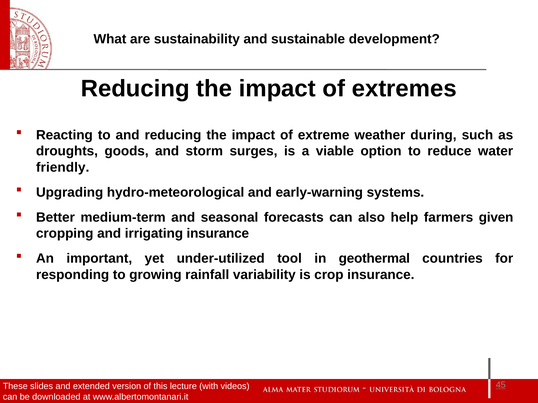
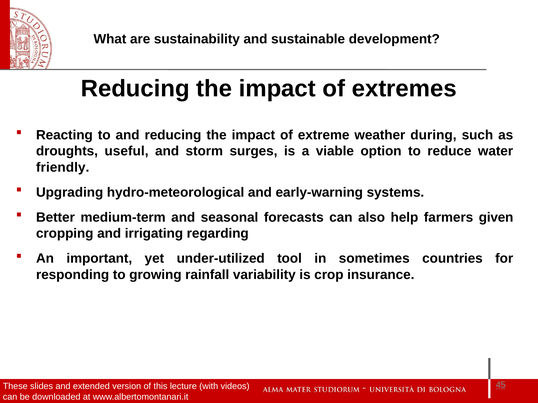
goods: goods -> useful
irrigating insurance: insurance -> regarding
geothermal: geothermal -> sometimes
